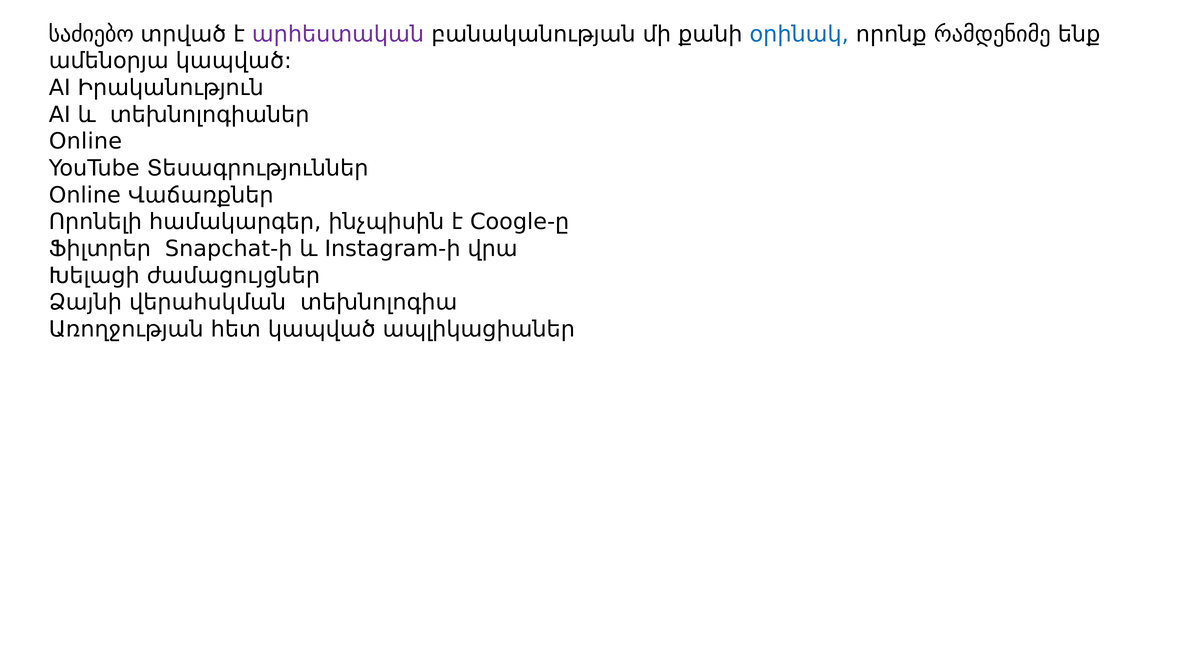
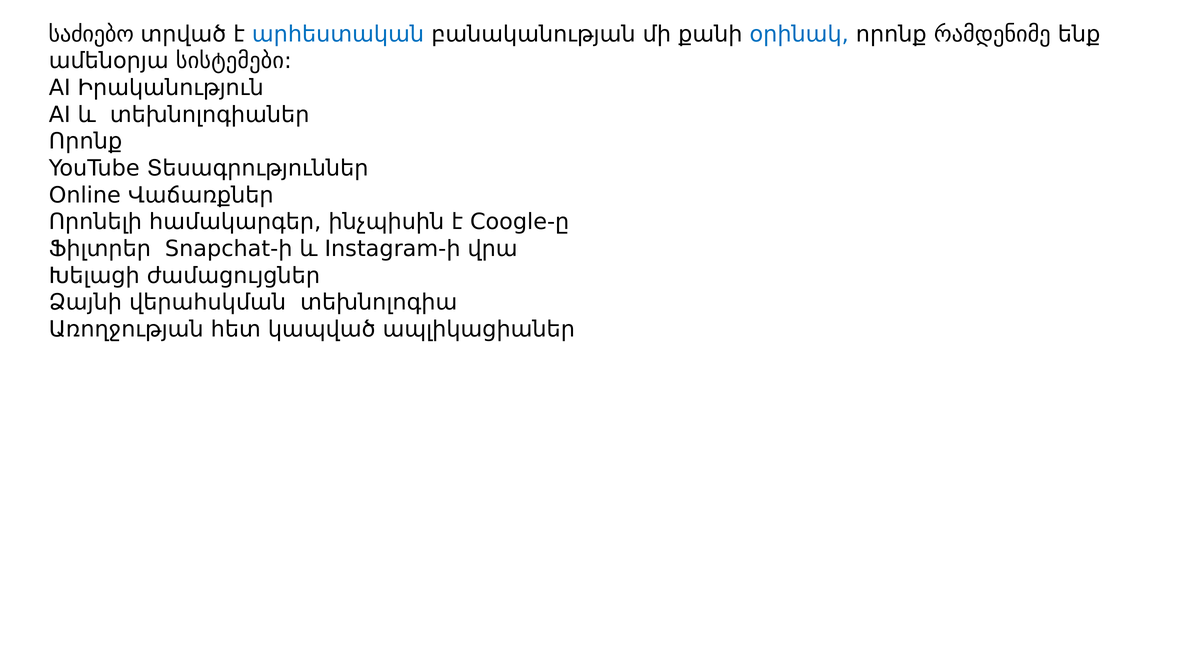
արհեստական colour: purple -> blue
ամենօրյա կապված: կապված -> სისტემები
Online at (86, 142): Online -> Որոնք
